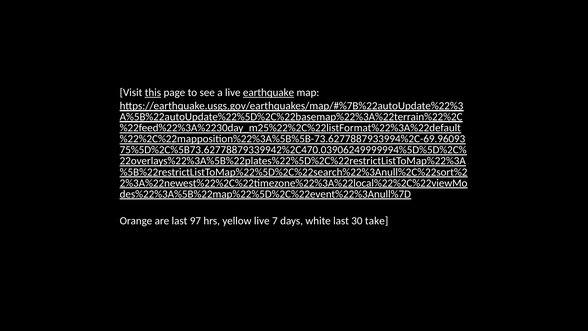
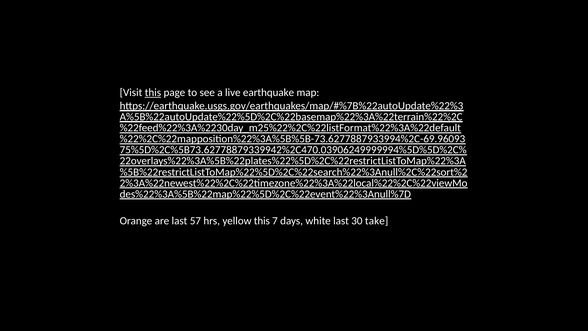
earthquake underline: present -> none
97: 97 -> 57
yellow live: live -> this
